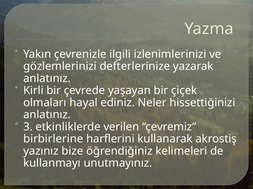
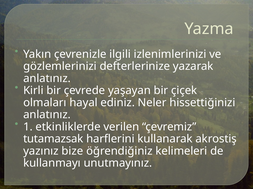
3: 3 -> 1
birbirlerine: birbirlerine -> tutamazsak
